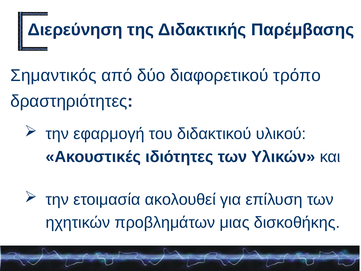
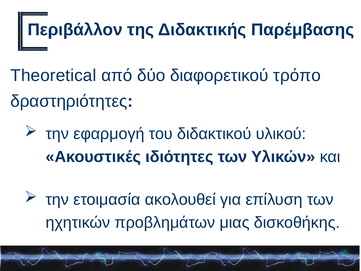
Διερεύνηση: Διερεύνηση -> Περιβάλλον
Σημαντικός: Σημαντικός -> Theoretical
